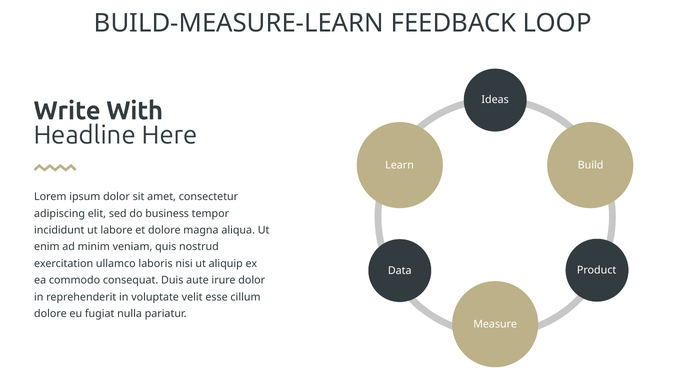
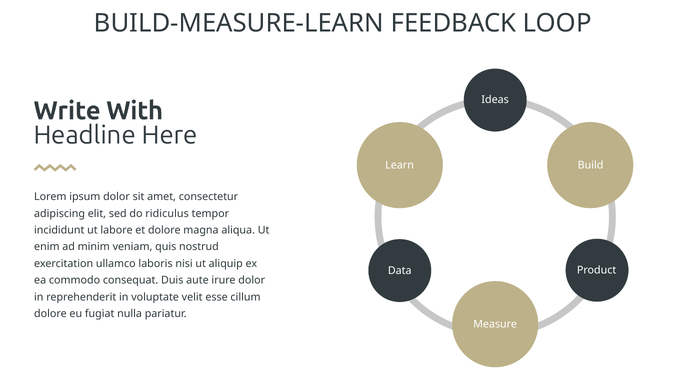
business: business -> ridiculus
